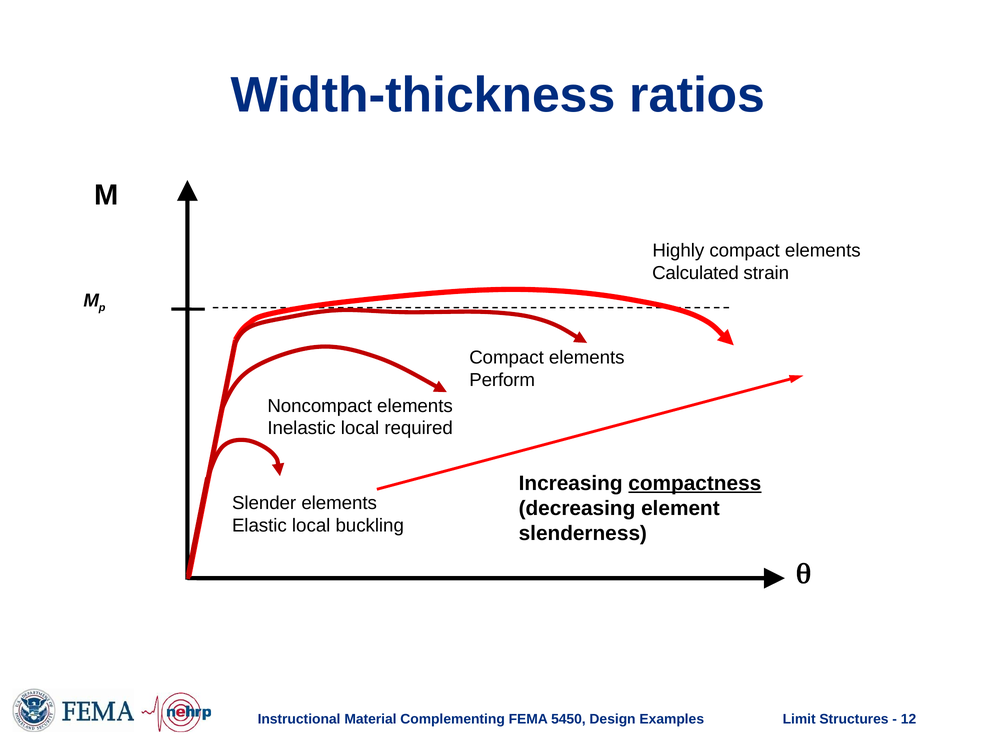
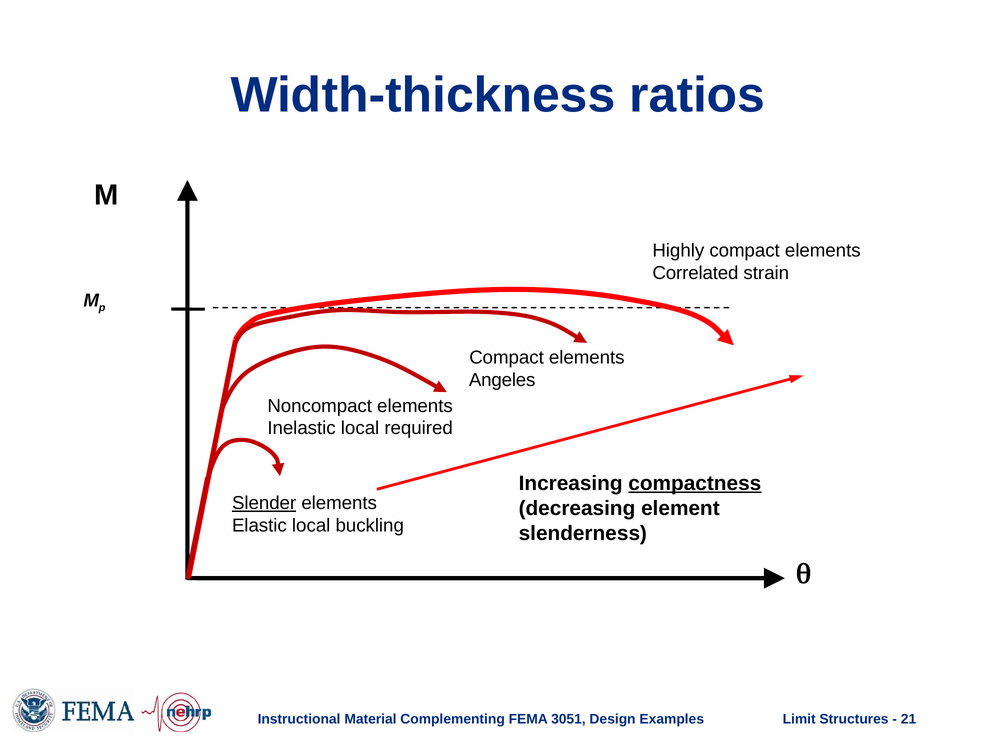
Calculated: Calculated -> Correlated
Perform: Perform -> Angeles
Slender underline: none -> present
5450: 5450 -> 3051
12: 12 -> 21
